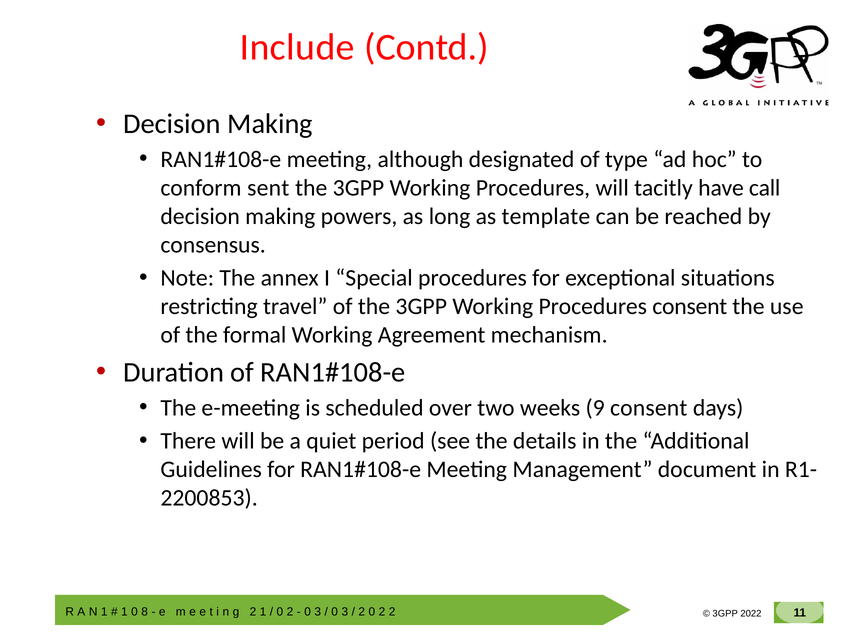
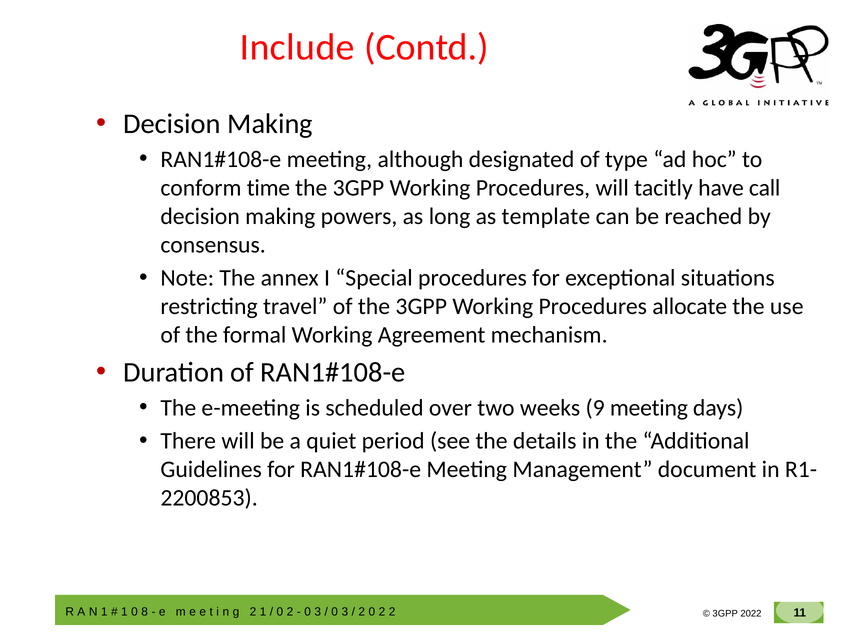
sent: sent -> time
Procedures consent: consent -> allocate
9 consent: consent -> meeting
